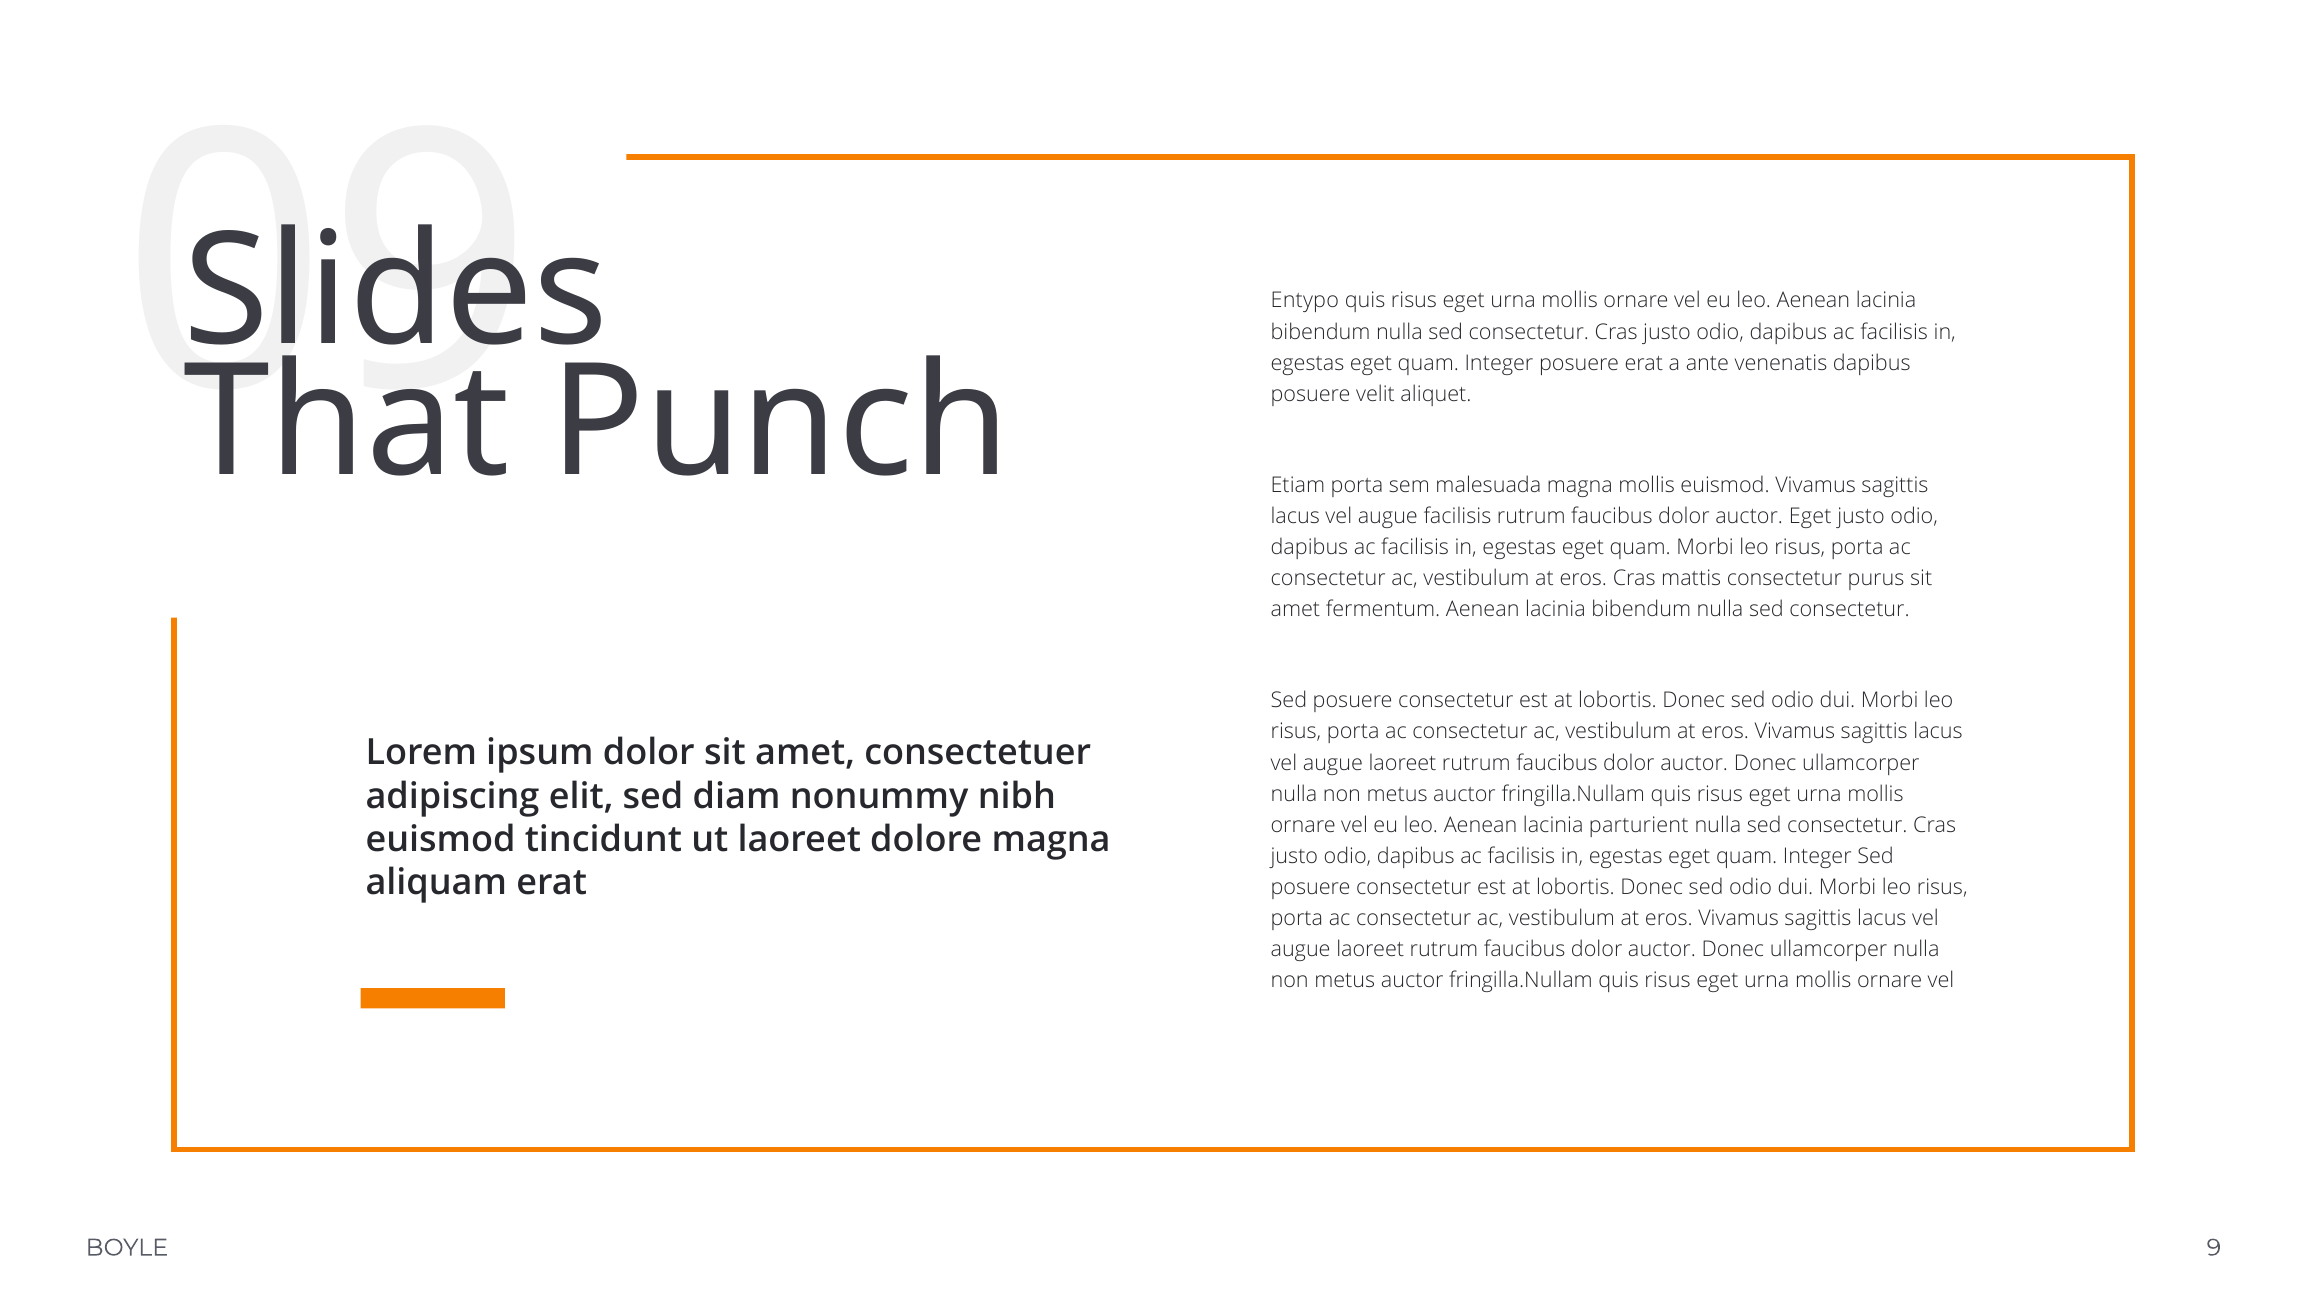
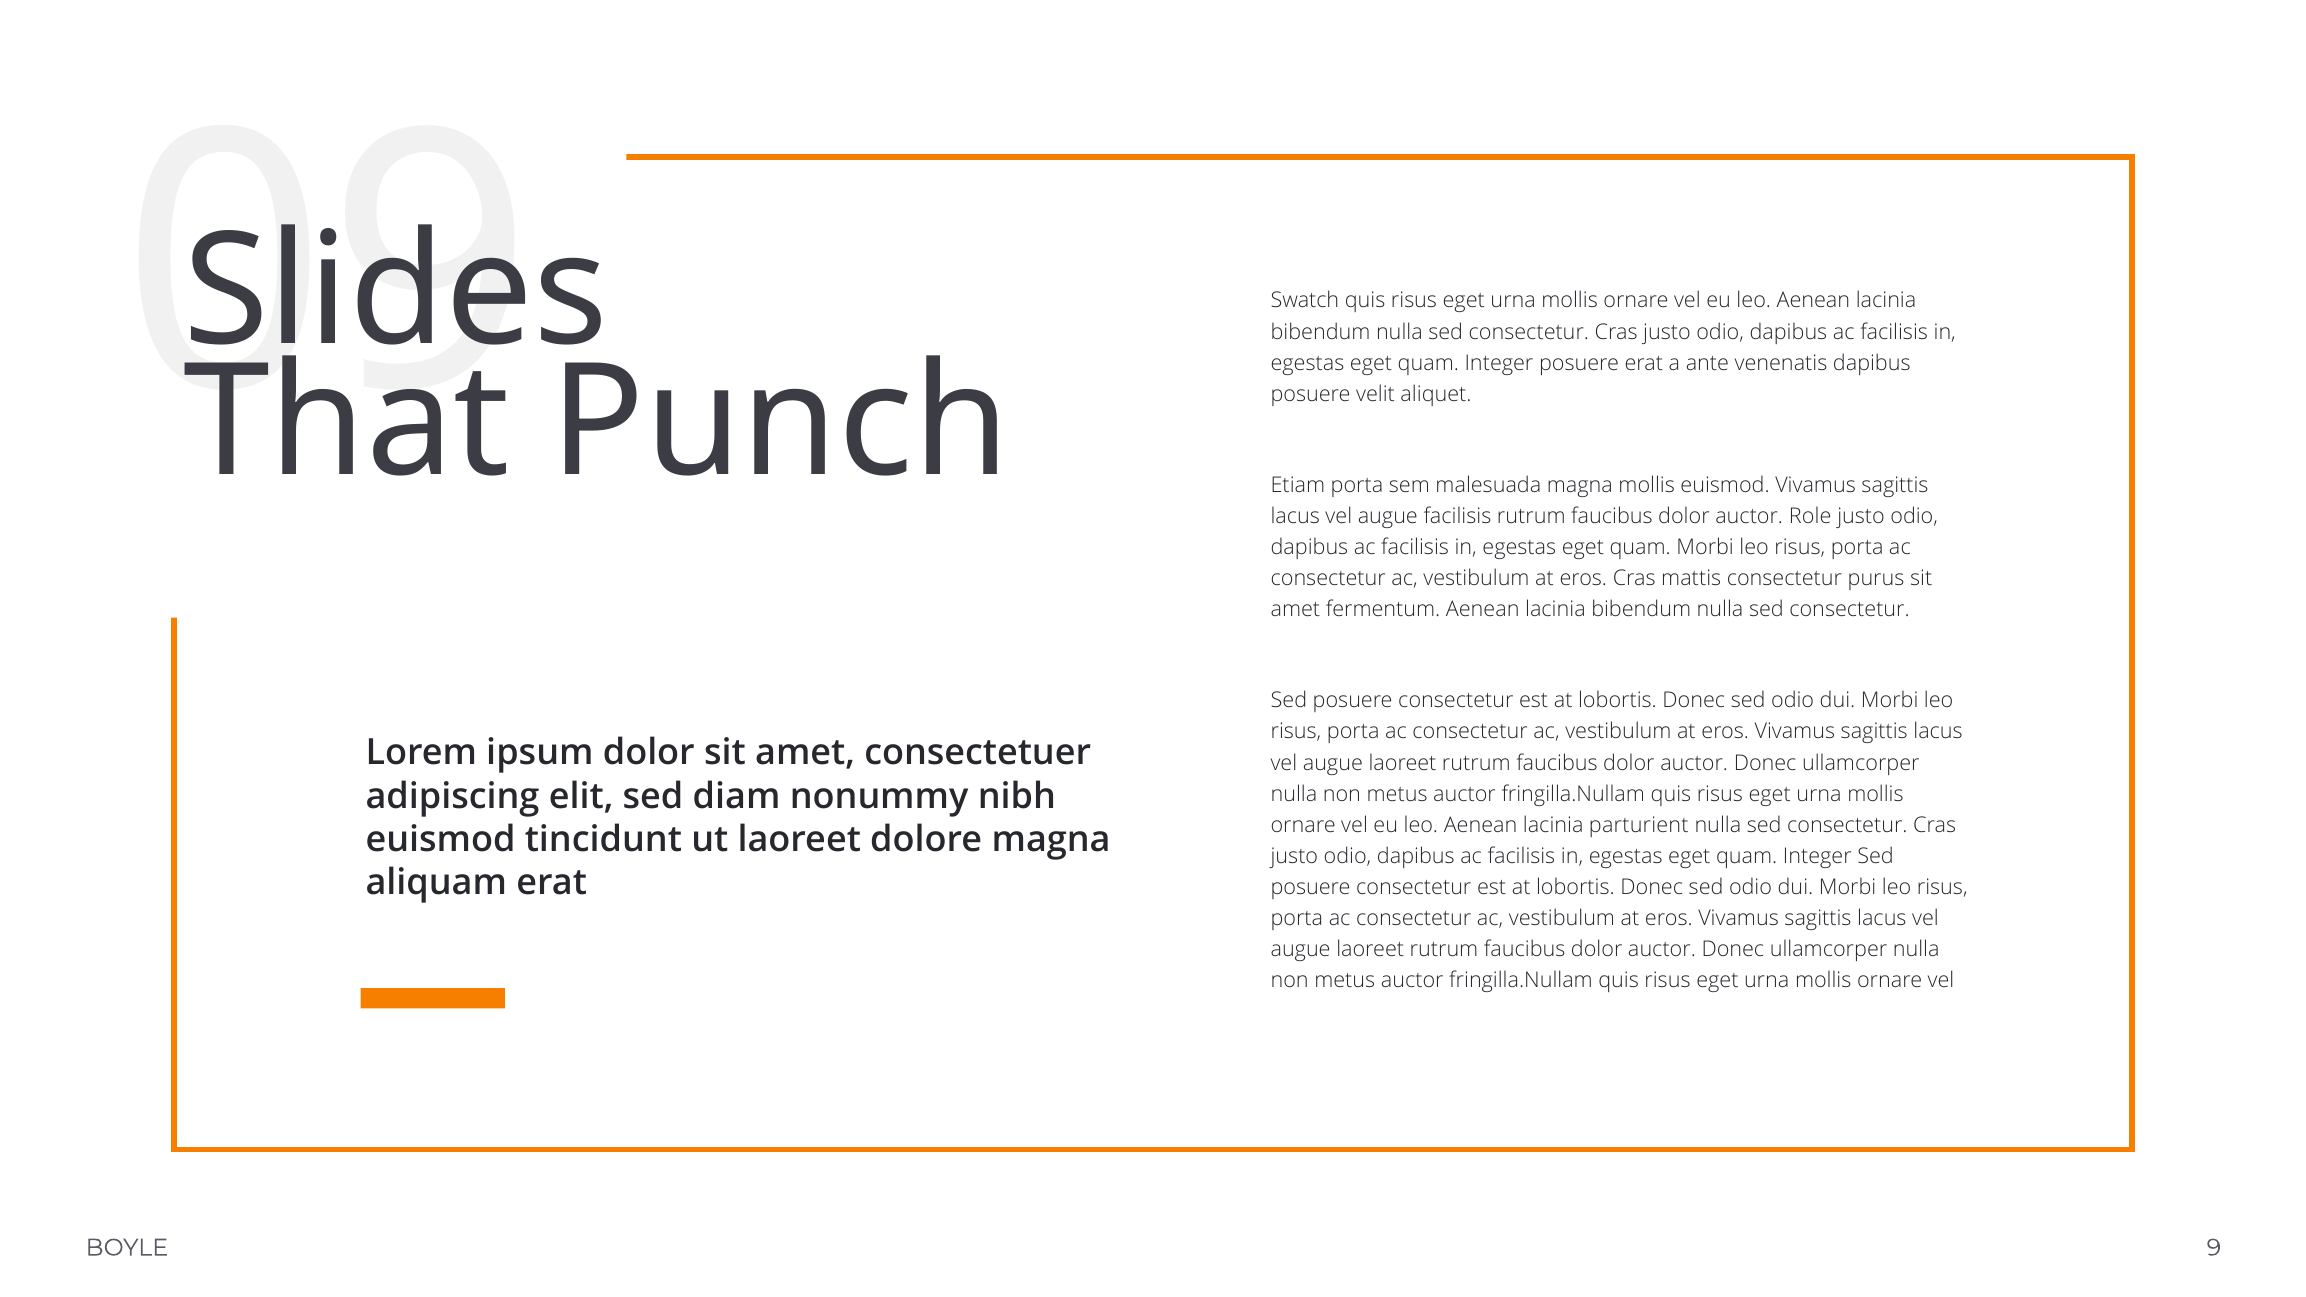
Entypo: Entypo -> Swatch
auctor Eget: Eget -> Role
